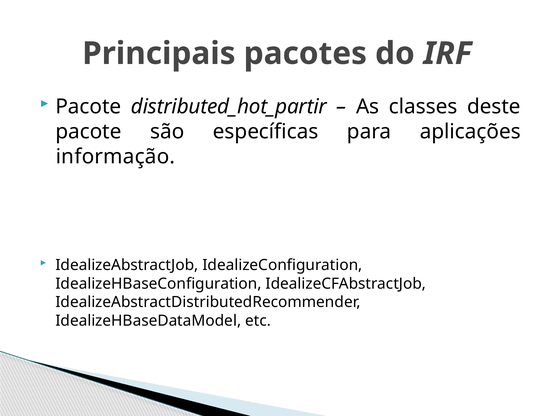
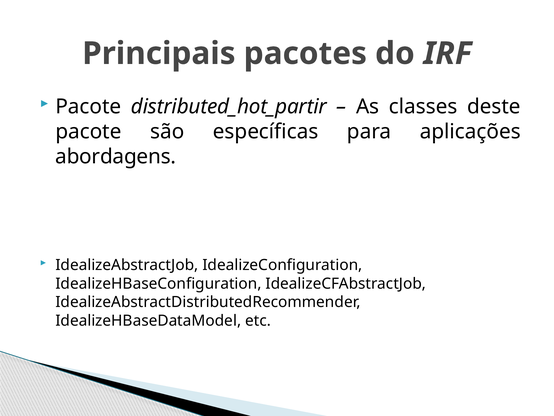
informação: informação -> abordagens
